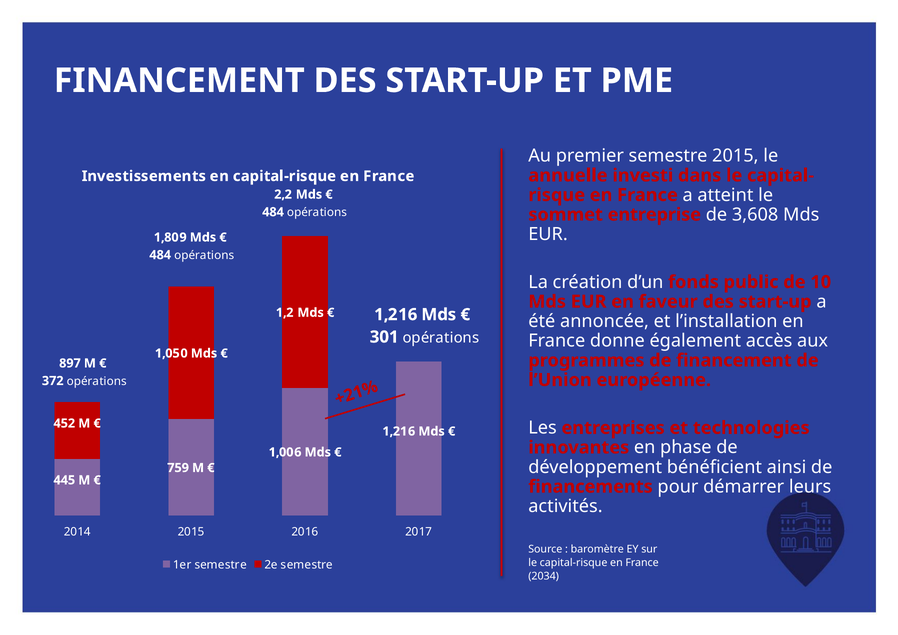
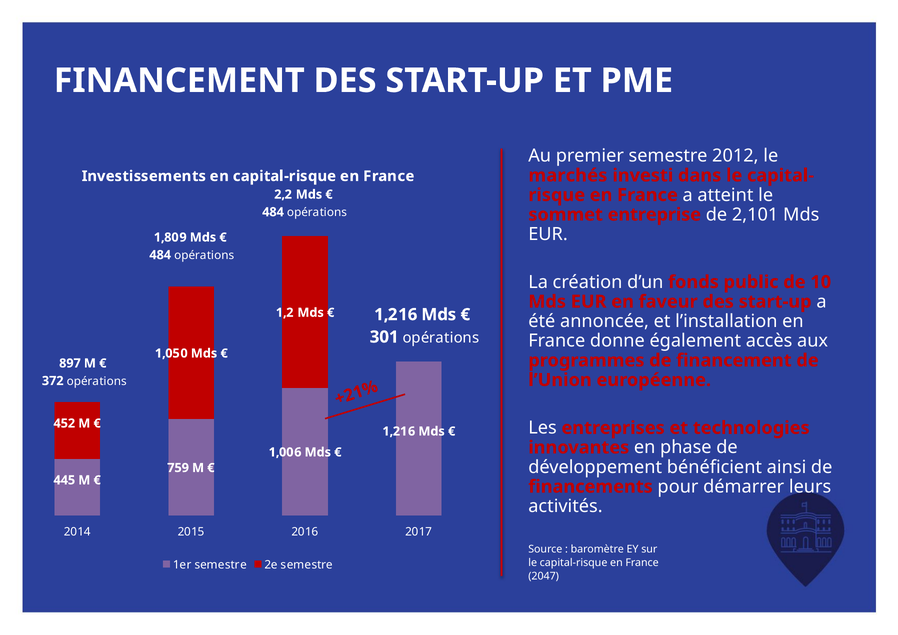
semestre 2015: 2015 -> 2012
annuelle: annuelle -> marchés
3,608: 3,608 -> 2,101
2034: 2034 -> 2047
